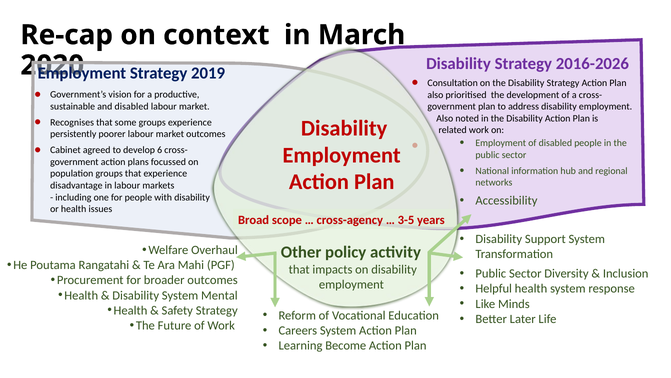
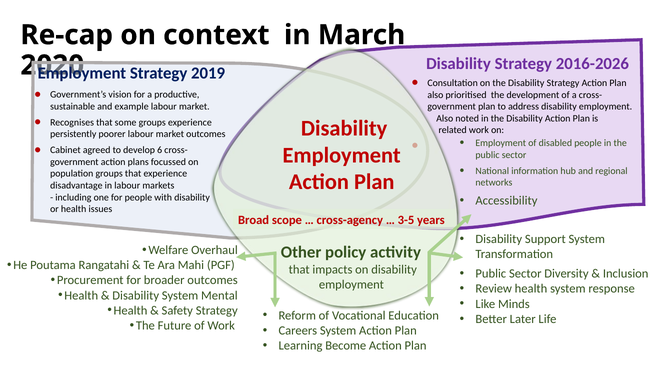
and disabled: disabled -> example
Helpful: Helpful -> Review
